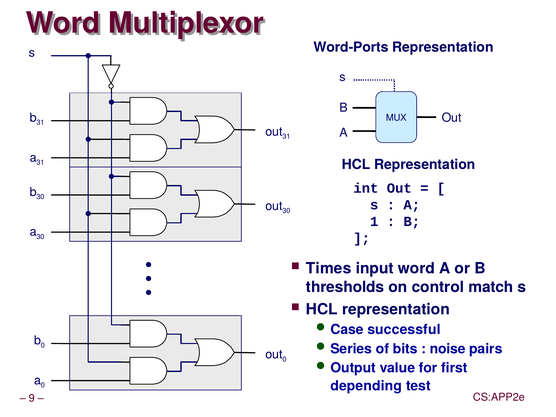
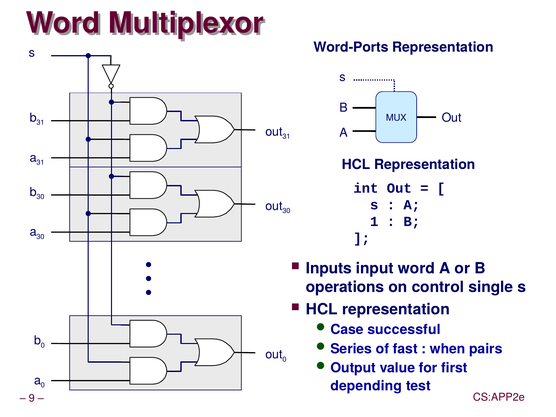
Times: Times -> Inputs
thresholds: thresholds -> operations
match: match -> single
bits: bits -> fast
noise: noise -> when
